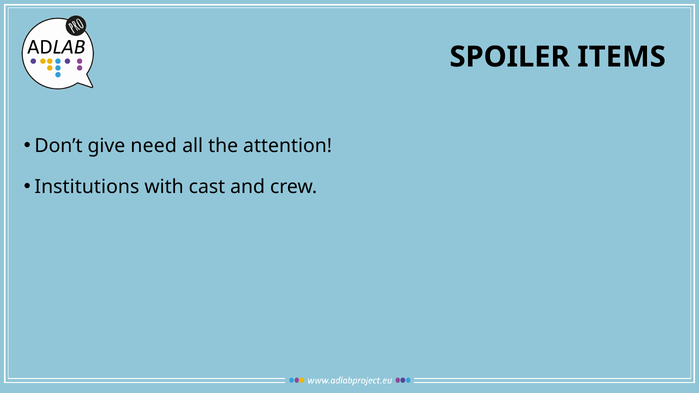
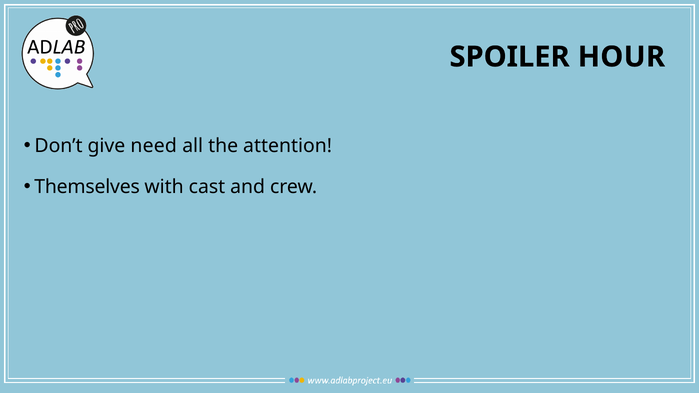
ITEMS: ITEMS -> HOUR
Institutions: Institutions -> Themselves
